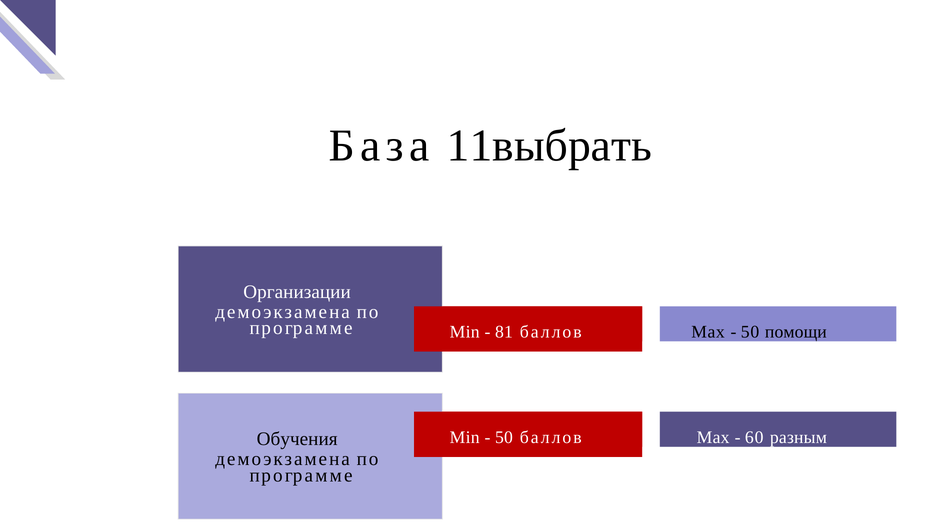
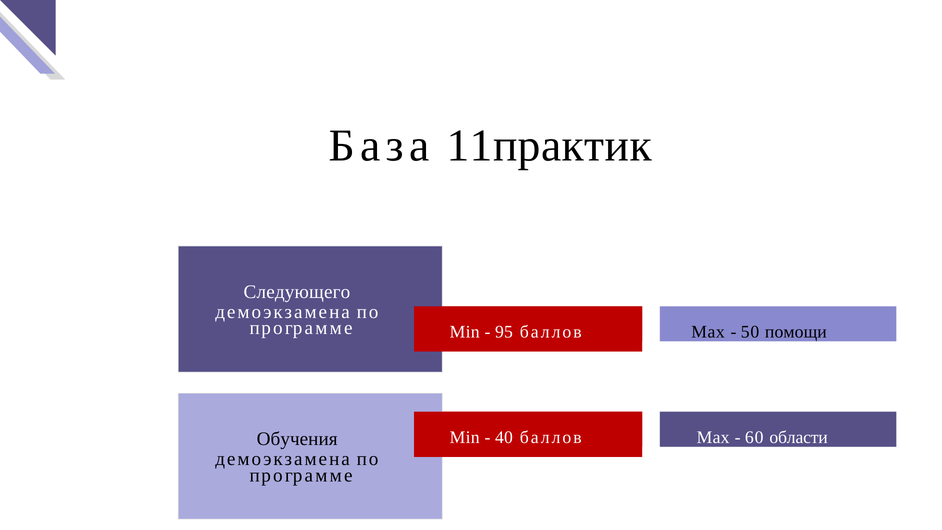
11выбрать: 11выбрать -> 11практик
Организации: Организации -> Следующего
81: 81 -> 95
50 at (504, 437): 50 -> 40
разным: разным -> области
